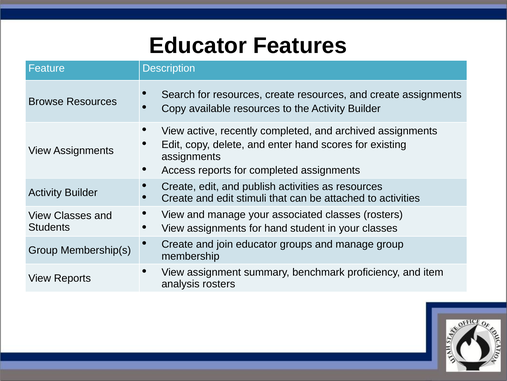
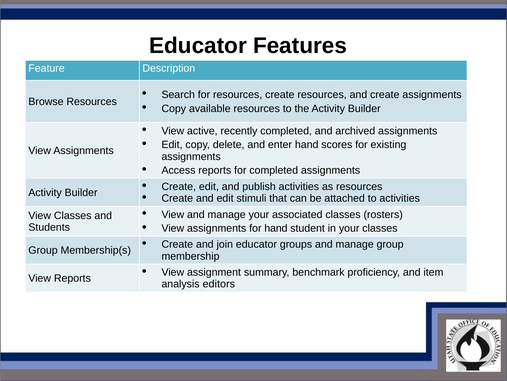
analysis rosters: rosters -> editors
